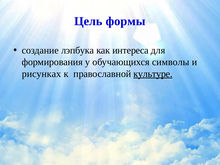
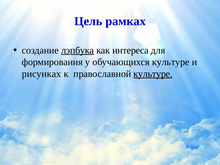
формы: формы -> рамках
лэпбука underline: none -> present
обучающихся символы: символы -> культуре
